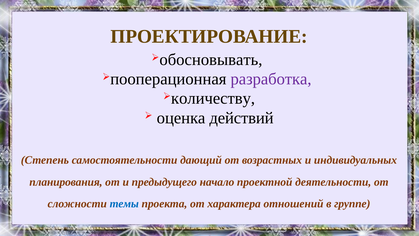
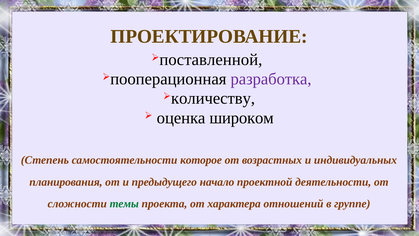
обосновывать: обосновывать -> поставленной
действий: действий -> широком
дающий: дающий -> которое
темы colour: blue -> green
